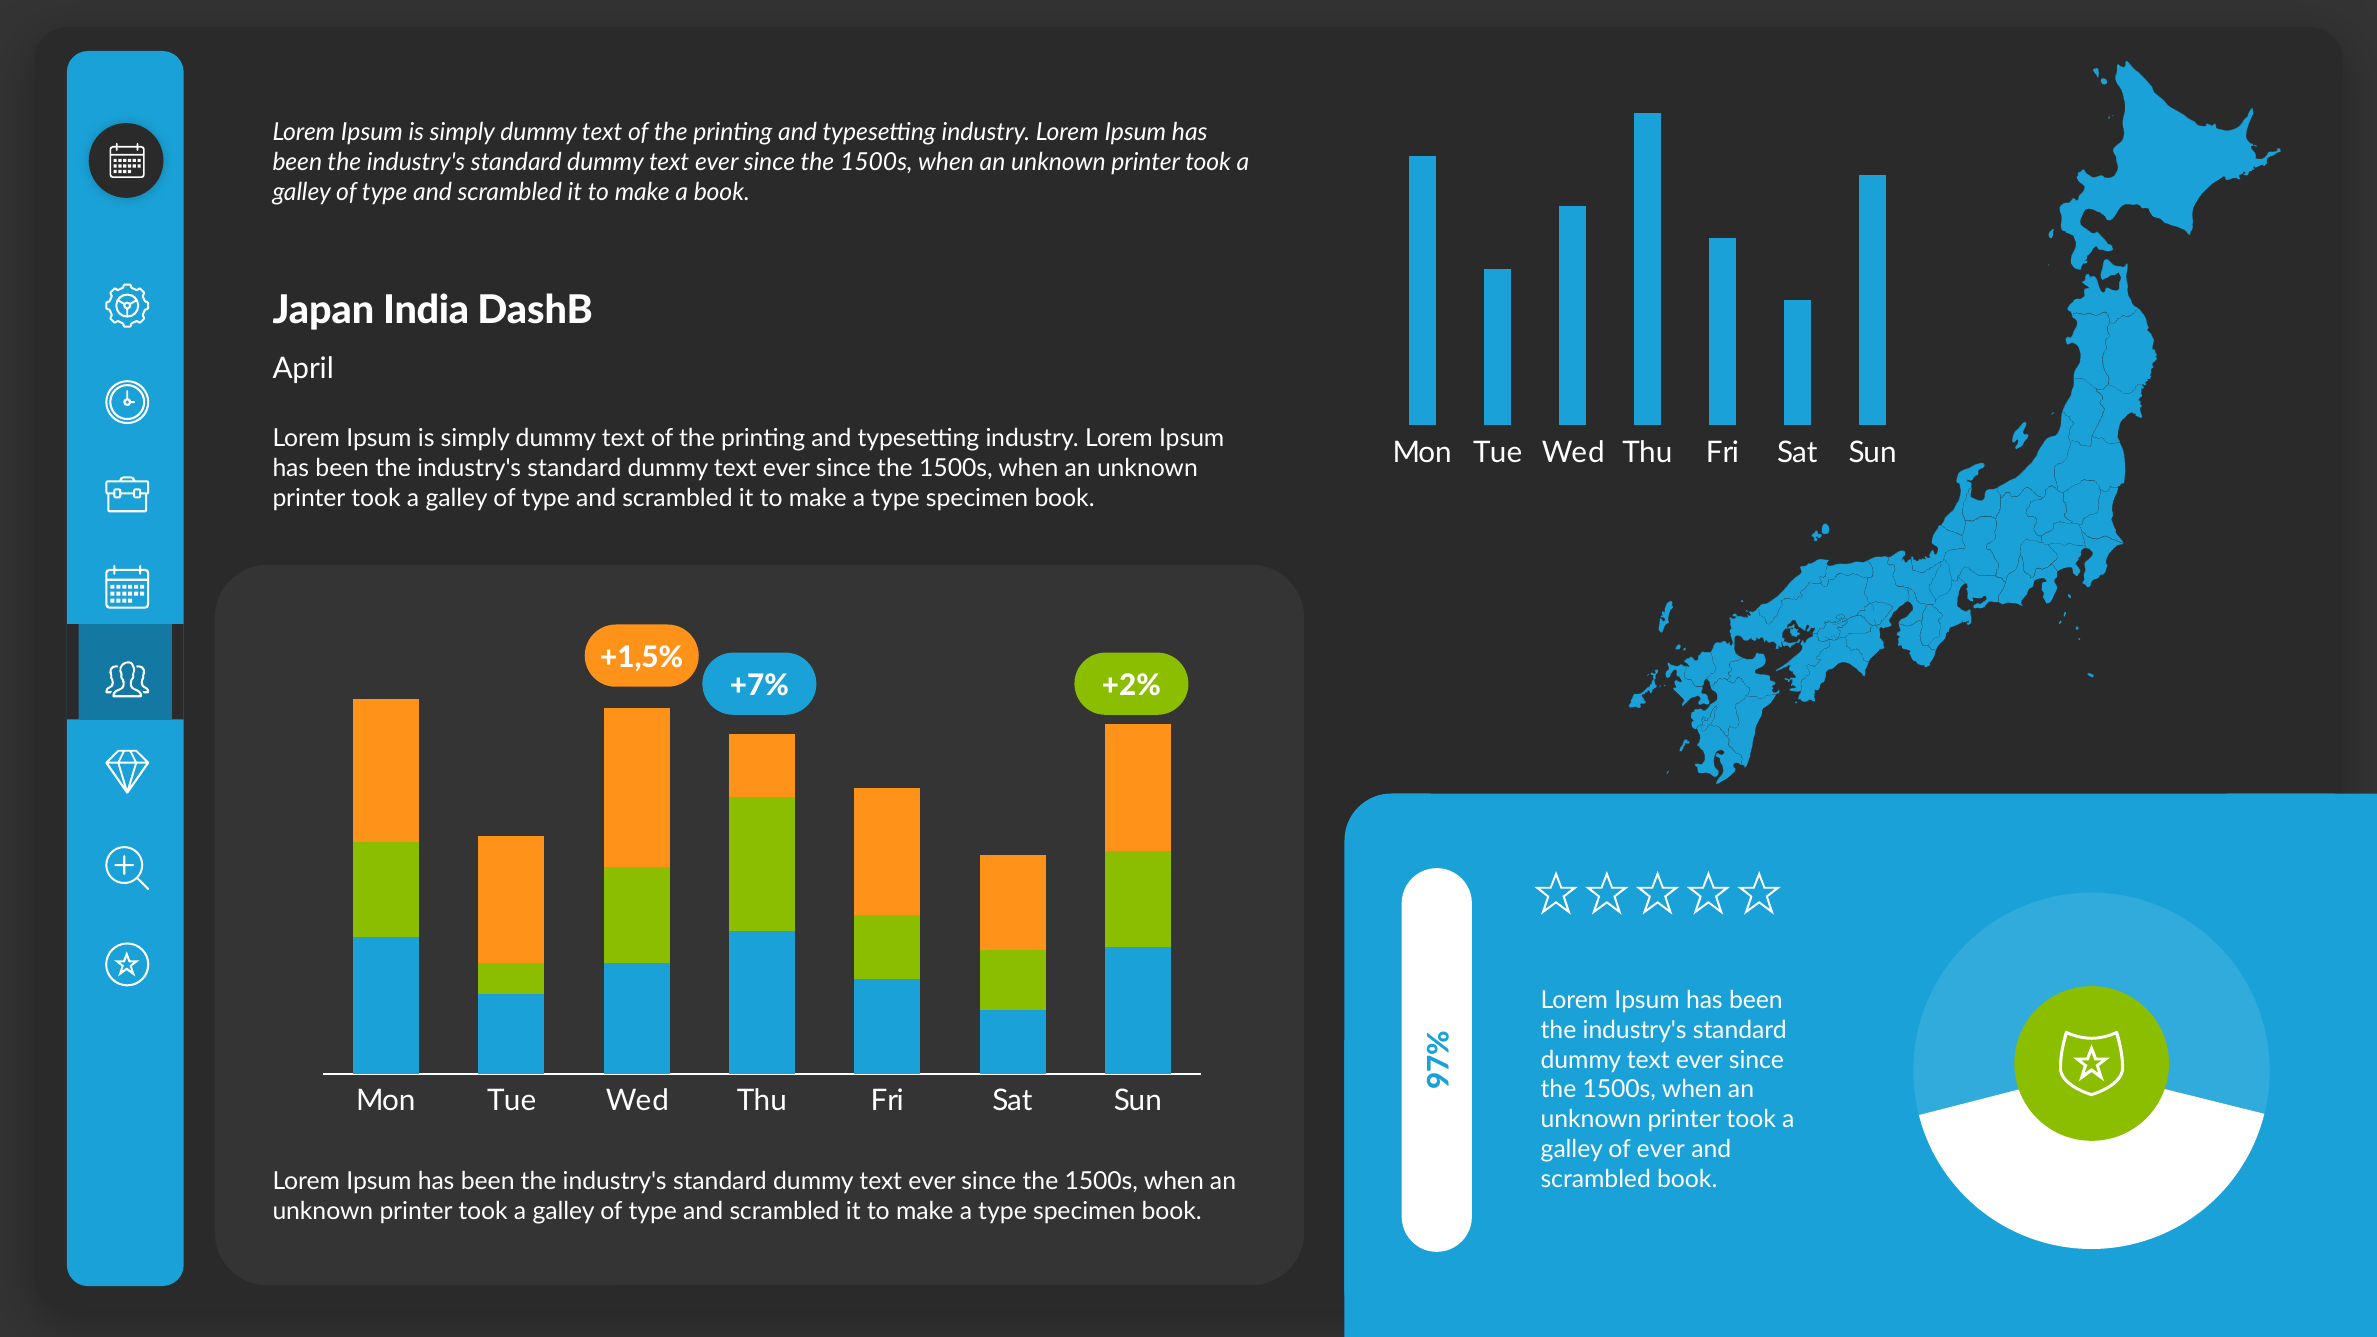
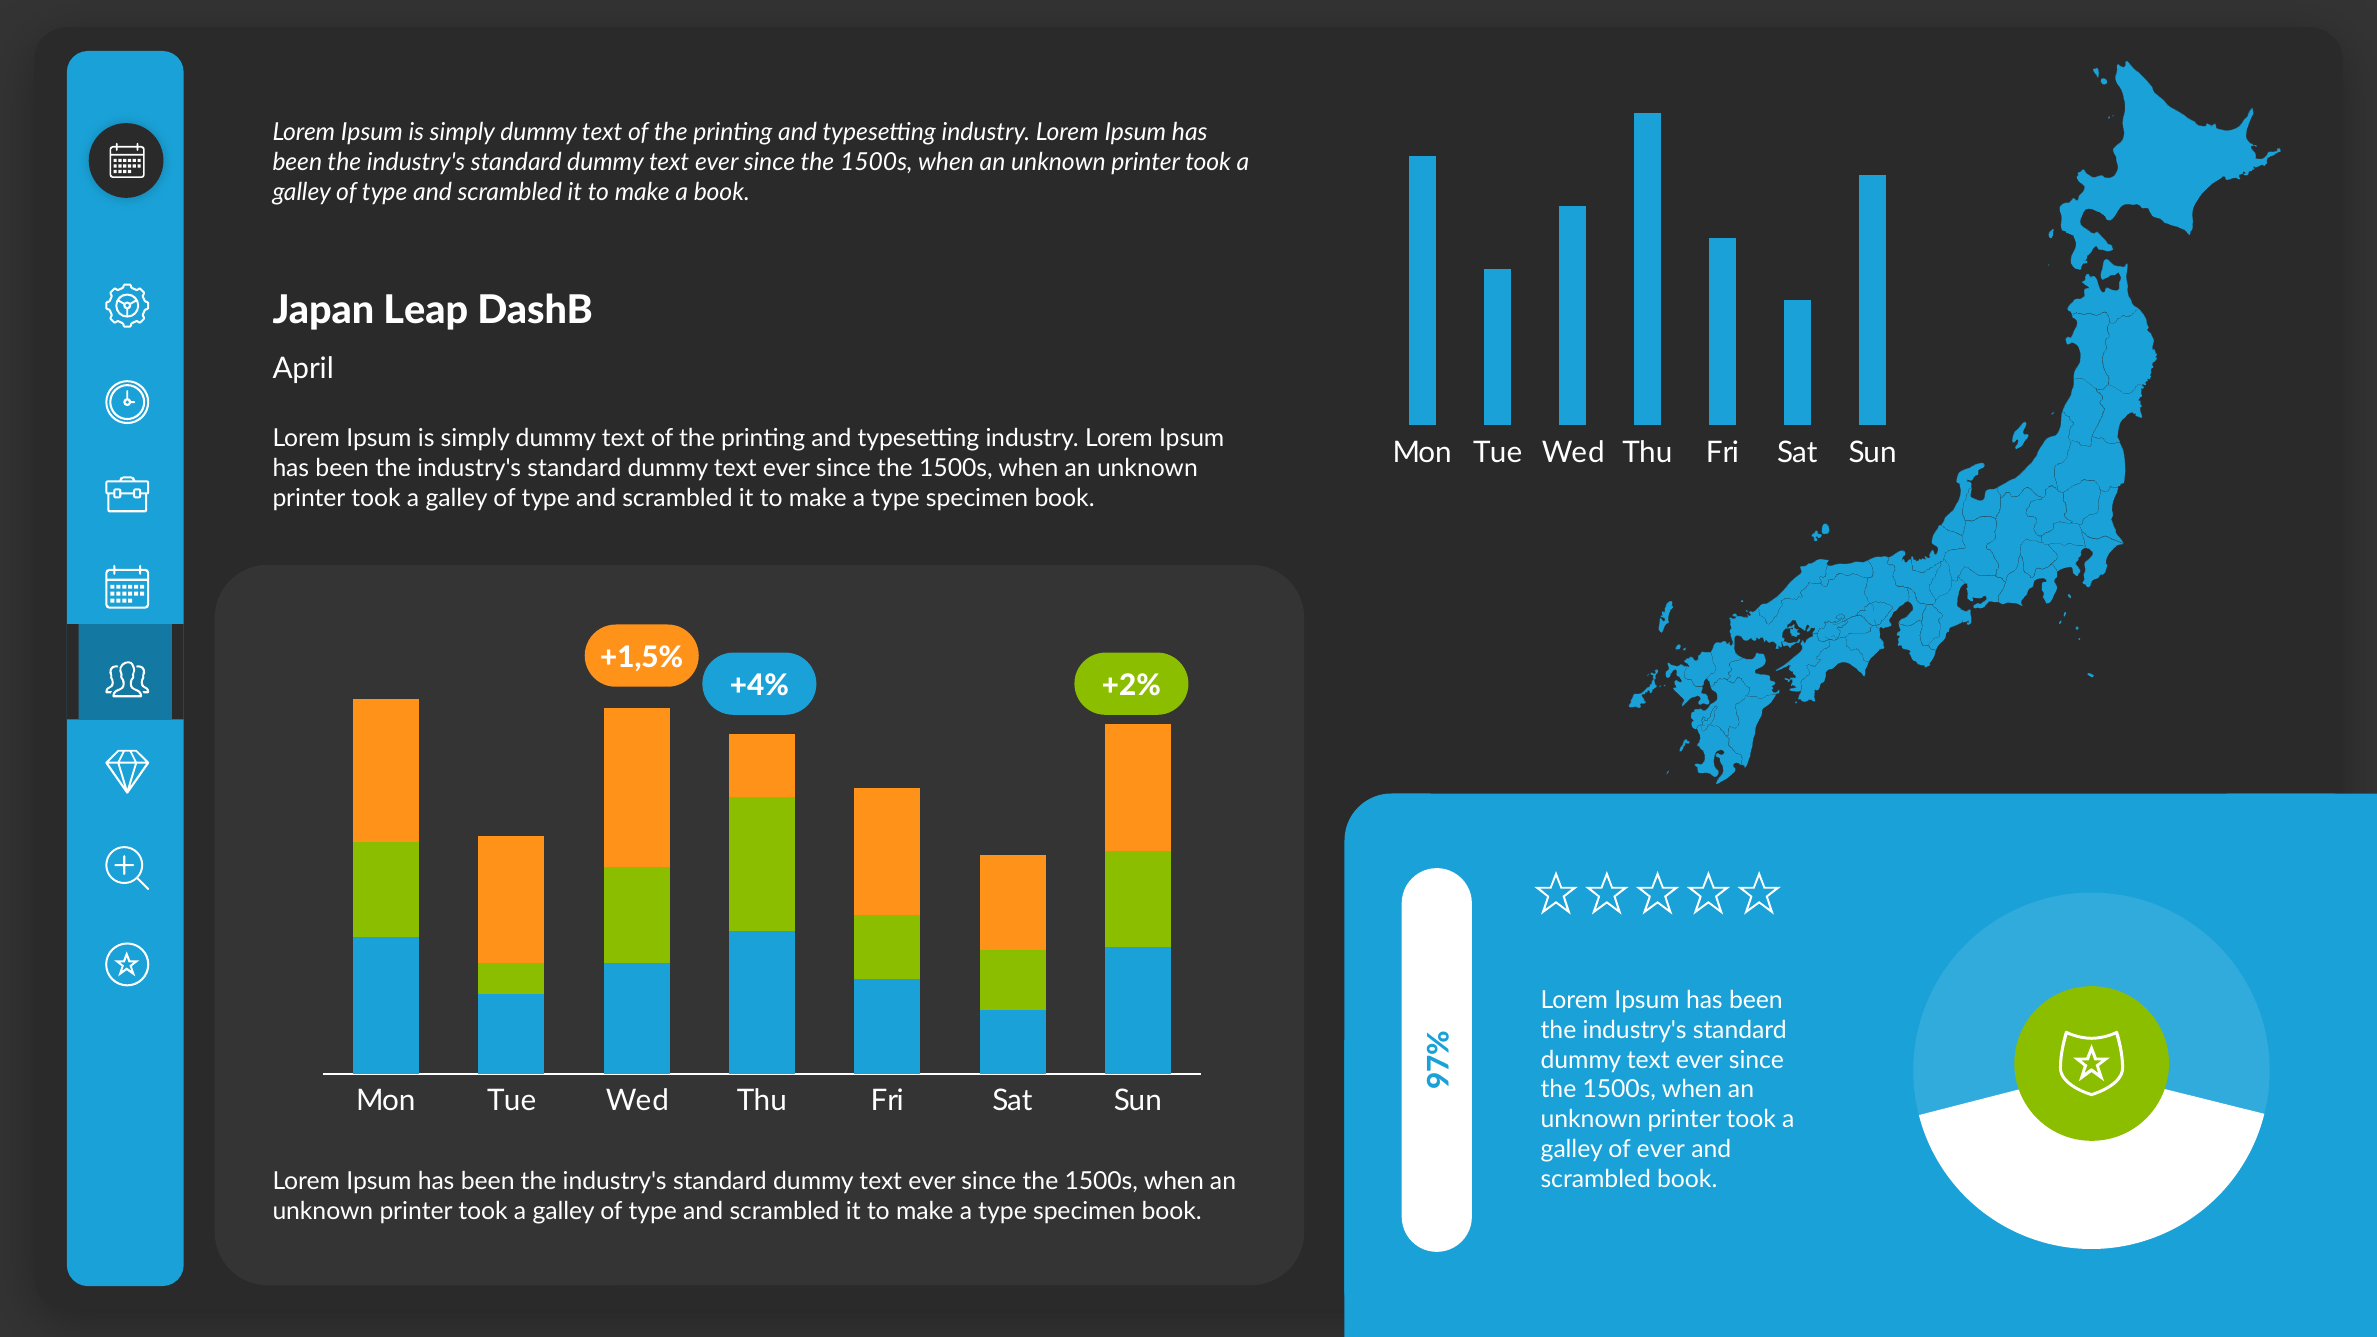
India: India -> Leap
+7%: +7% -> +4%
